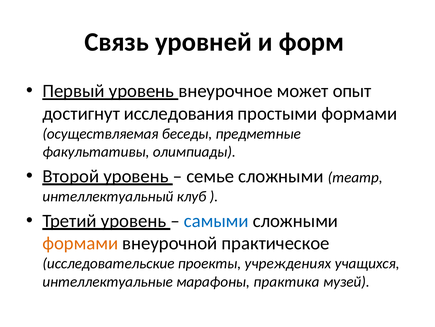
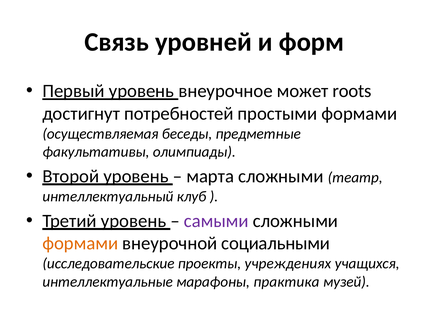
опыт: опыт -> roots
исследования: исследования -> потребностей
семье: семье -> марта
самыми colour: blue -> purple
практическое: практическое -> социальными
